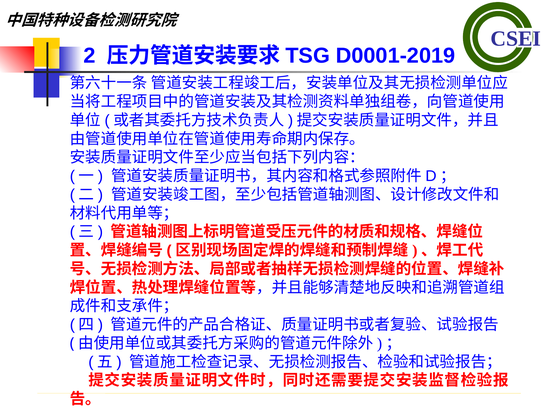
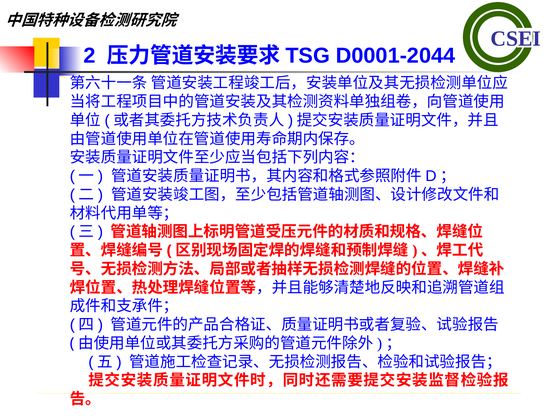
D0001-2019: D0001-2019 -> D0001-2044
